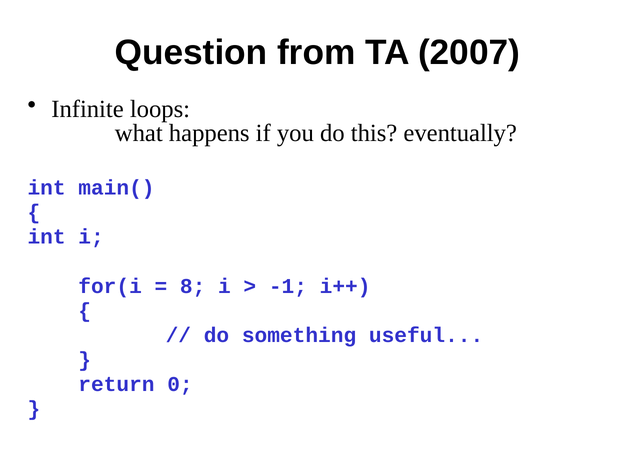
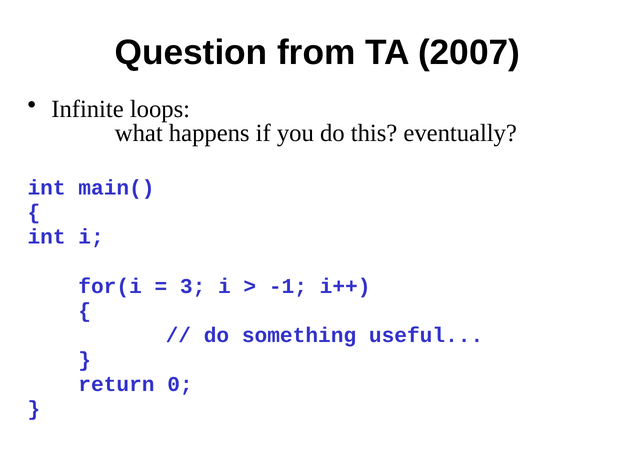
8: 8 -> 3
